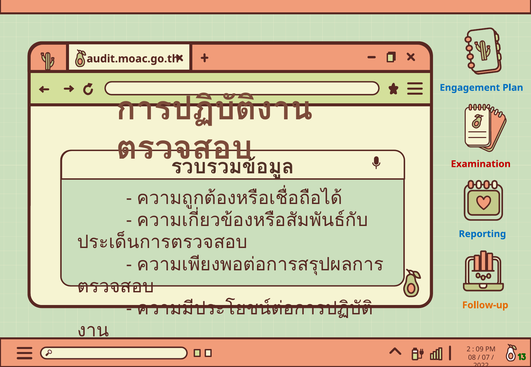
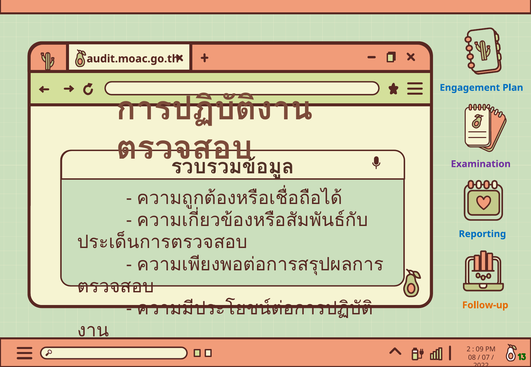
Examination colour: red -> purple
